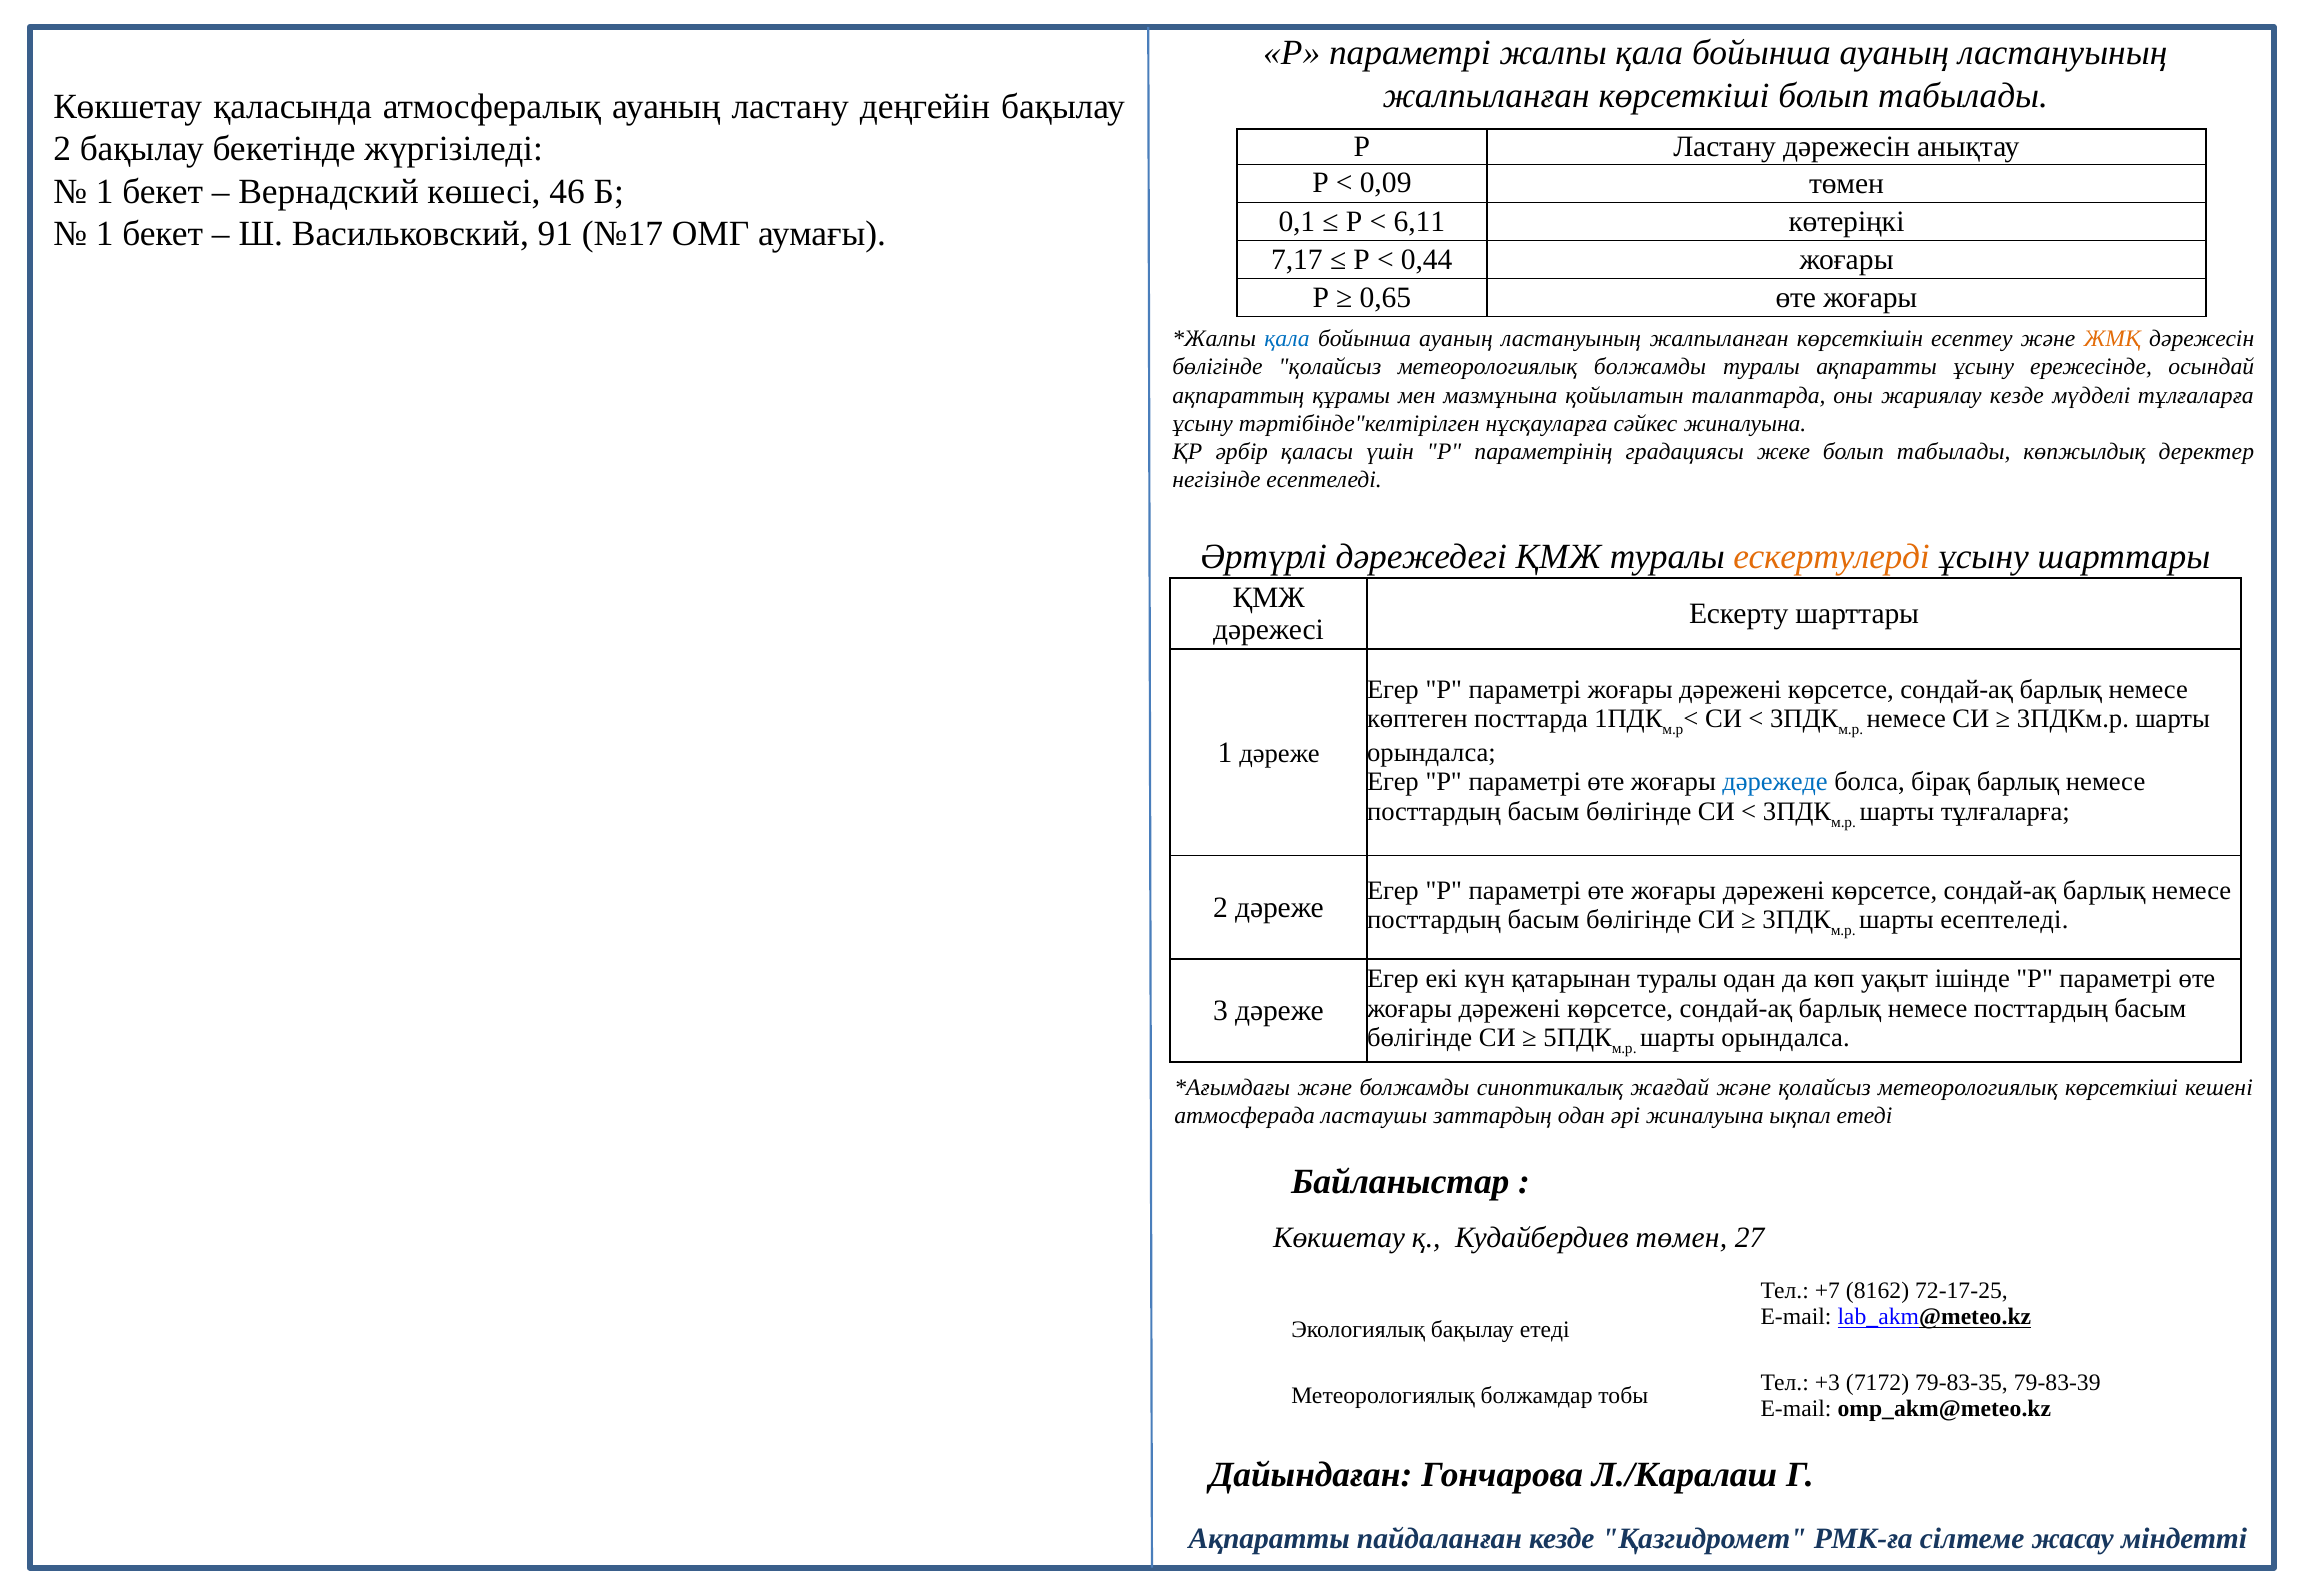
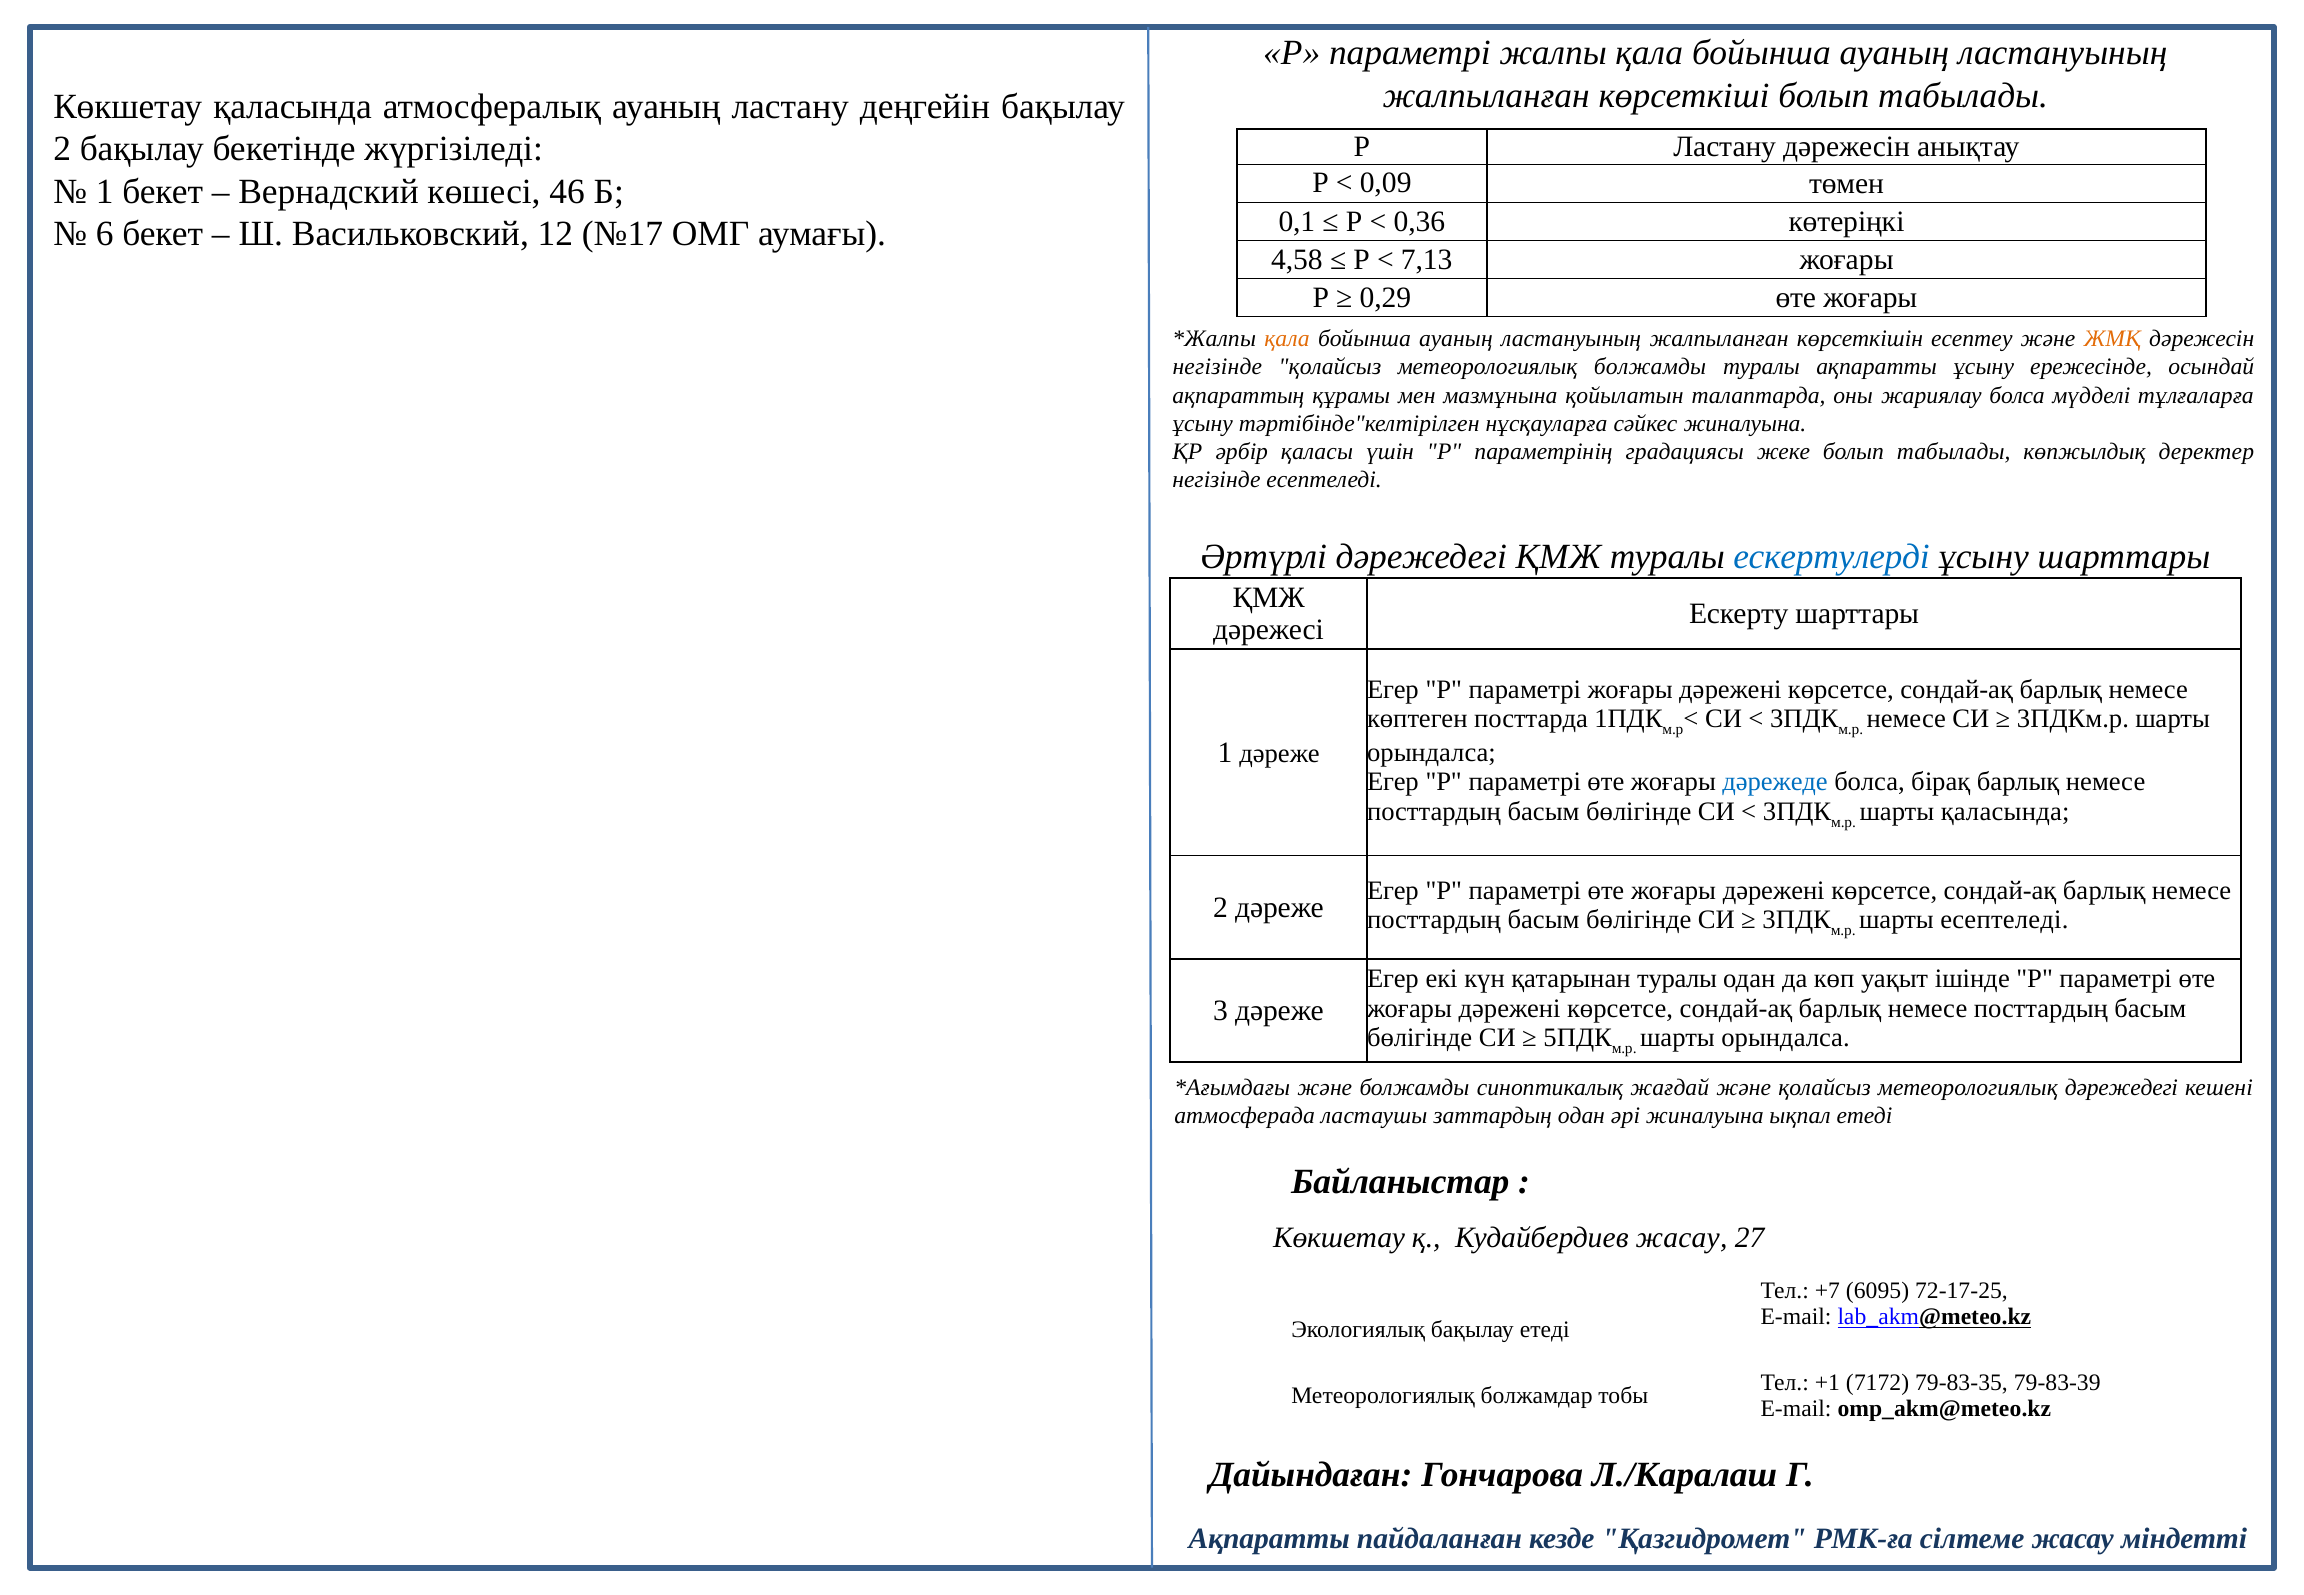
6,11: 6,11 -> 0,36
1 at (105, 234): 1 -> 6
91: 91 -> 12
7,17: 7,17 -> 4,58
0,44: 0,44 -> 7,13
0,65: 0,65 -> 0,29
қала at (1287, 339) colour: blue -> orange
бөлігінде at (1217, 367): бөлігінде -> негізінде
жариялау кезде: кезде -> болса
ескертулерді colour: orange -> blue
шарты тұлғаларға: тұлғаларға -> қаласында
метеорологиялық көрсеткіші: көрсеткіші -> дәрежедегі
Кудайбердиев төмен: төмен -> жасау
8162: 8162 -> 6095
+3: +3 -> +1
